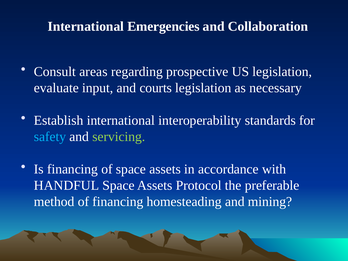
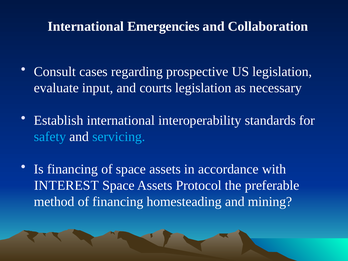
areas: areas -> cases
servicing colour: light green -> light blue
HANDFUL: HANDFUL -> INTEREST
